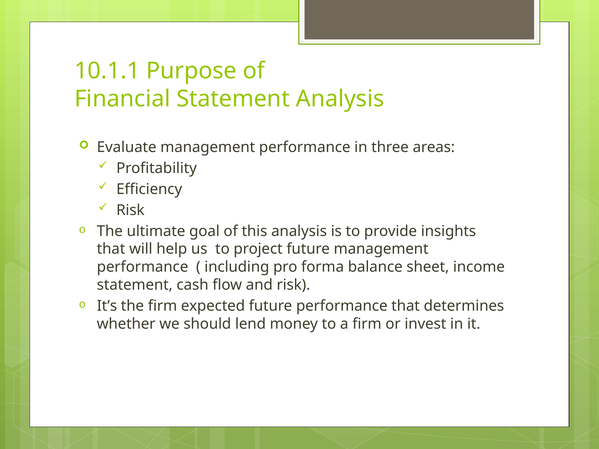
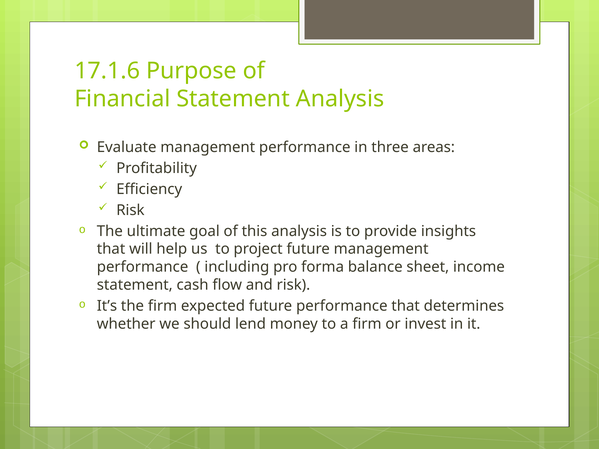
10.1.1: 10.1.1 -> 17.1.6
